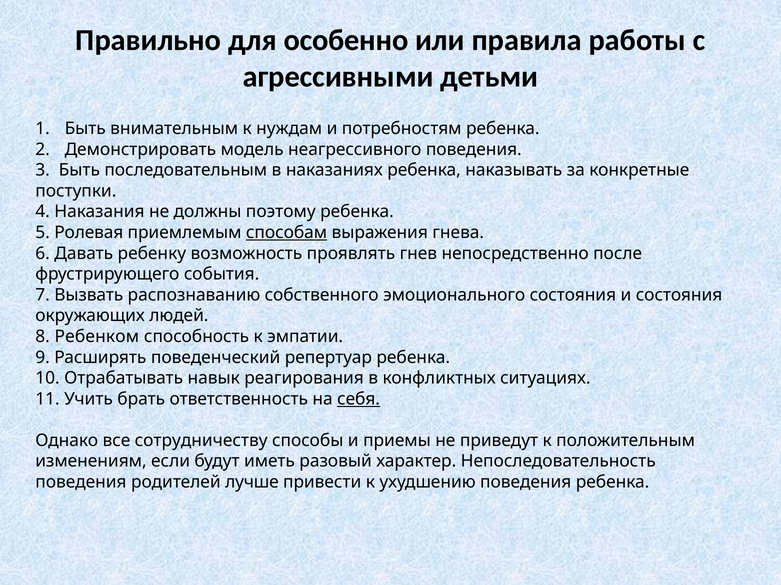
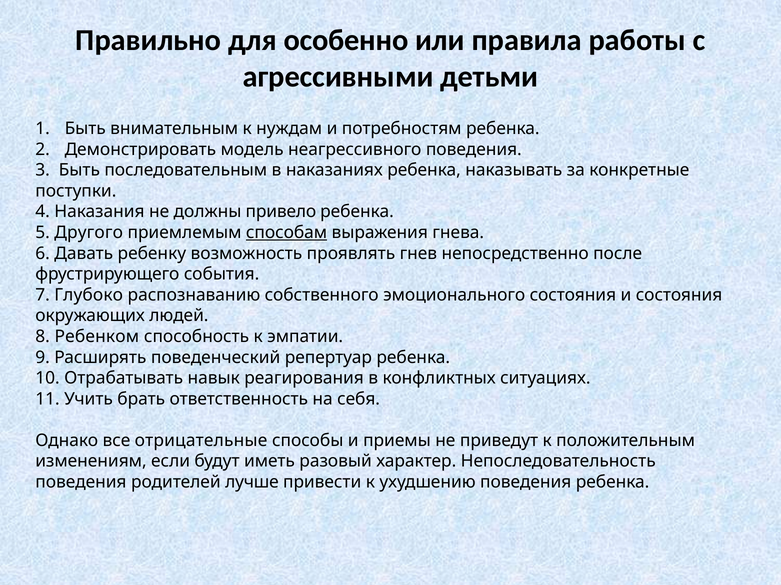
поэтому: поэтому -> привело
Ролевая: Ролевая -> Другого
Вызвать: Вызвать -> Глубоко
себя underline: present -> none
сотрудничеству: сотрудничеству -> отрицательные
